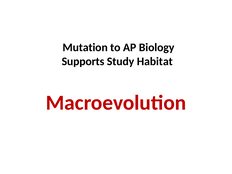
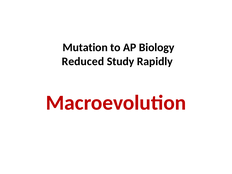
Supports: Supports -> Reduced
Habitat: Habitat -> Rapidly
